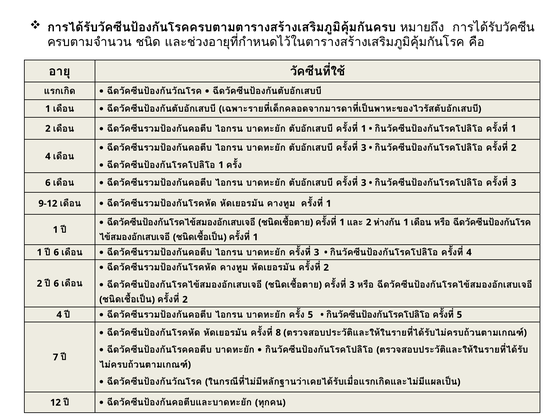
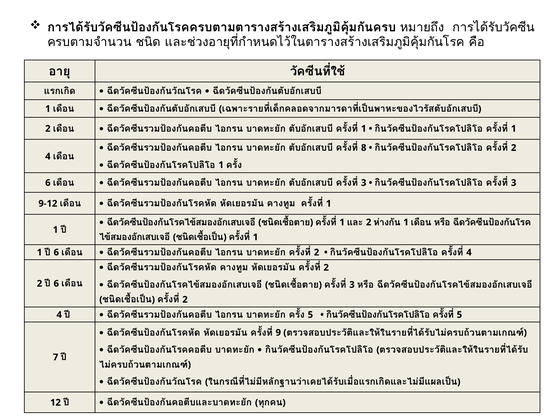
3 at (364, 148): 3 -> 8
3 at (317, 252): 3 -> 2
8: 8 -> 9
